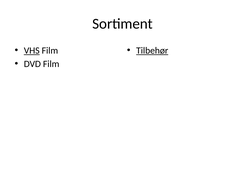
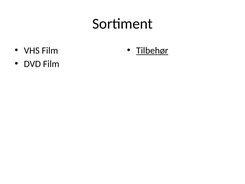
VHS underline: present -> none
